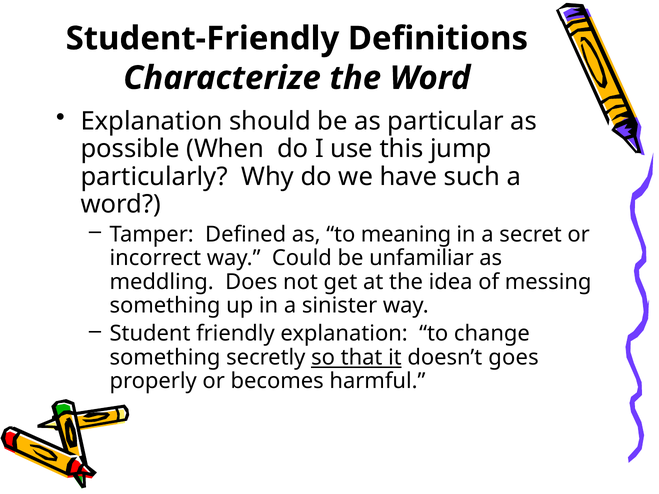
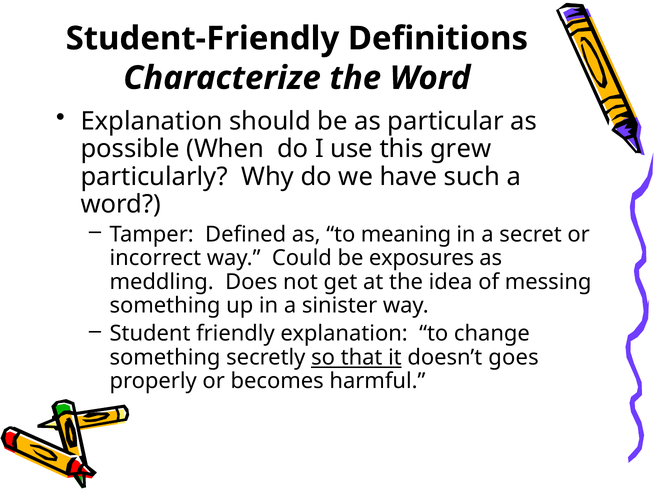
jump: jump -> grew
unfamiliar: unfamiliar -> exposures
